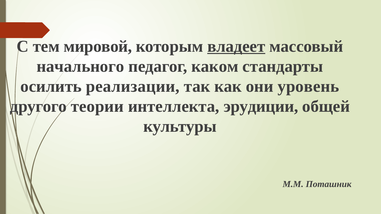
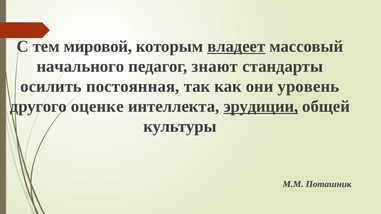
каком: каком -> знают
реализации: реализации -> постоянная
теории: теории -> оценке
эрудиции underline: none -> present
